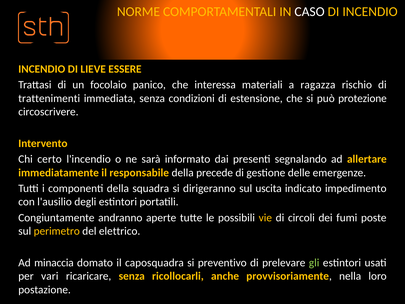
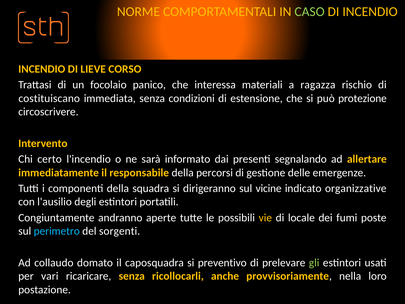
CASO colour: white -> light green
ESSERE: ESSERE -> CORSO
trattenimenti: trattenimenti -> costituiscano
precede: precede -> percorsi
uscita: uscita -> vicine
impedimento: impedimento -> organizzative
circoli: circoli -> locale
perimetro colour: yellow -> light blue
elettrico: elettrico -> sorgenti
minaccia: minaccia -> collaudo
